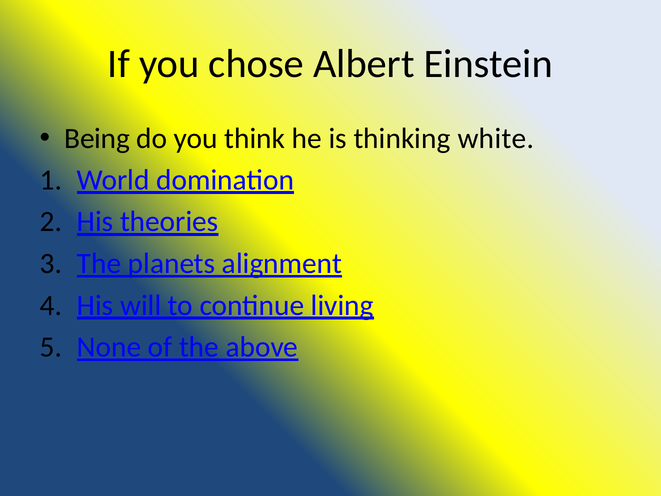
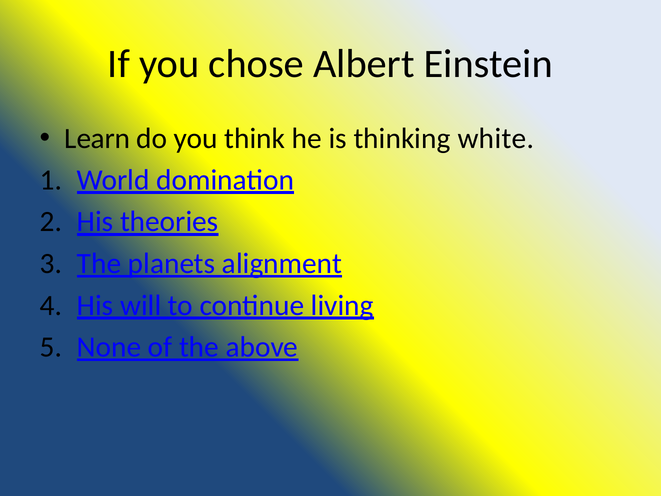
Being: Being -> Learn
